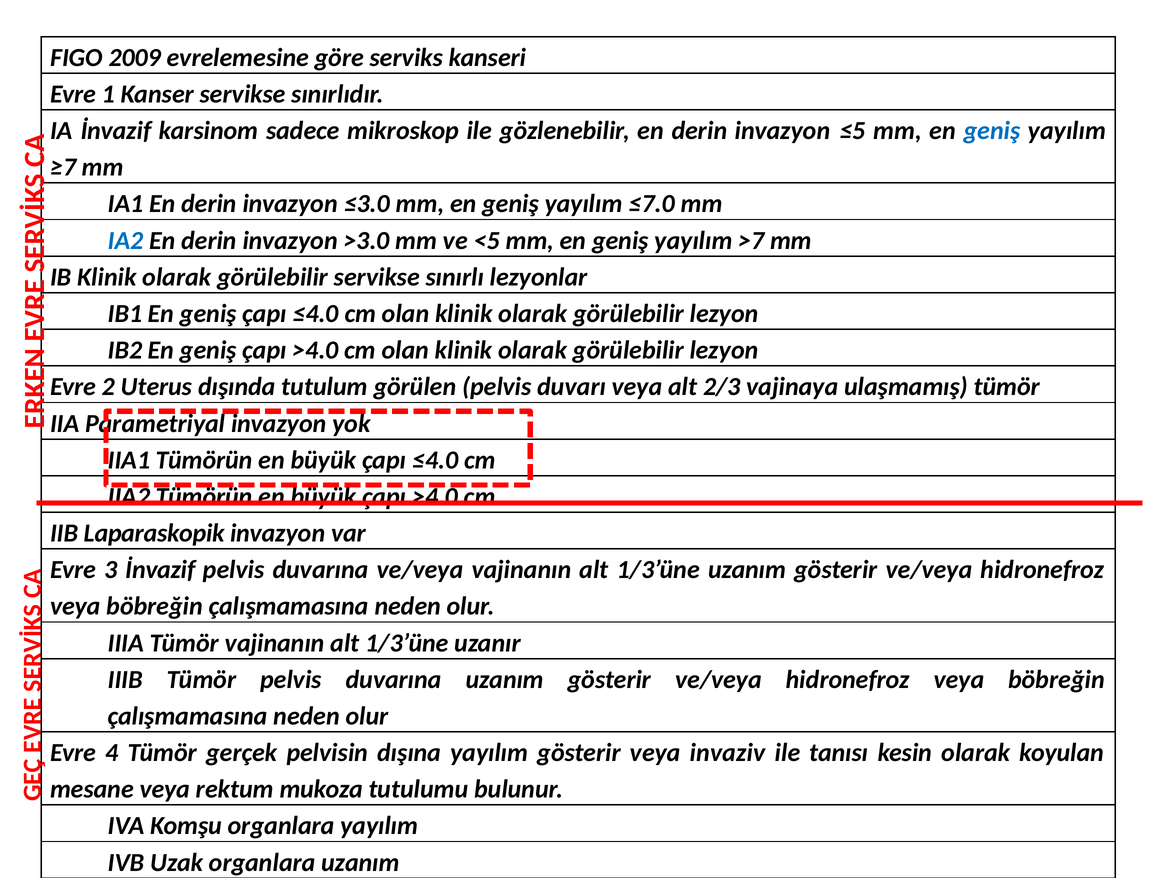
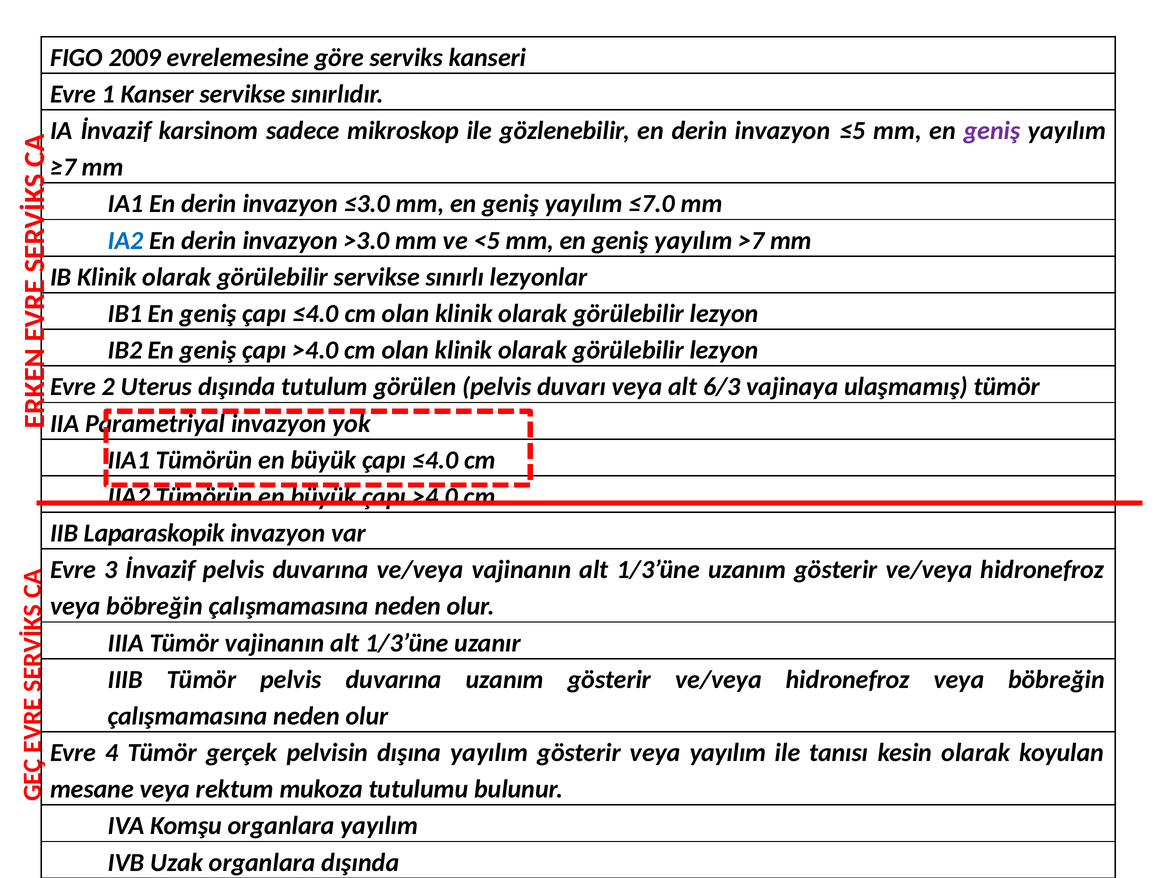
geniş at (992, 131) colour: blue -> purple
2/3: 2/3 -> 6/3
veya invaziv: invaziv -> yayılım
organlara uzanım: uzanım -> dışında
